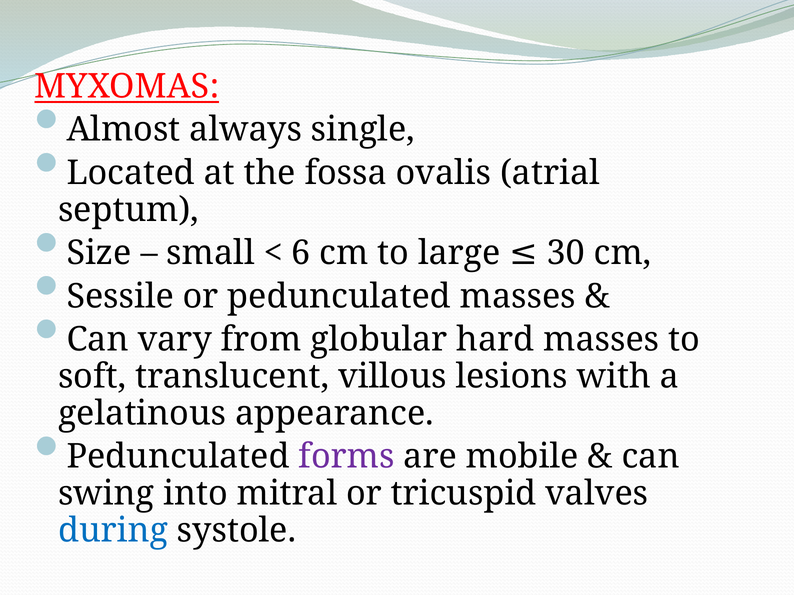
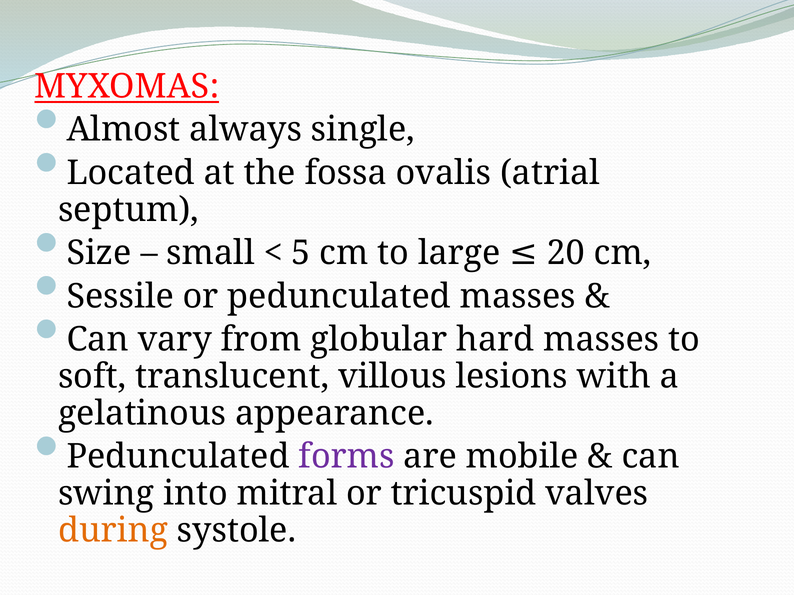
6: 6 -> 5
30: 30 -> 20
during colour: blue -> orange
